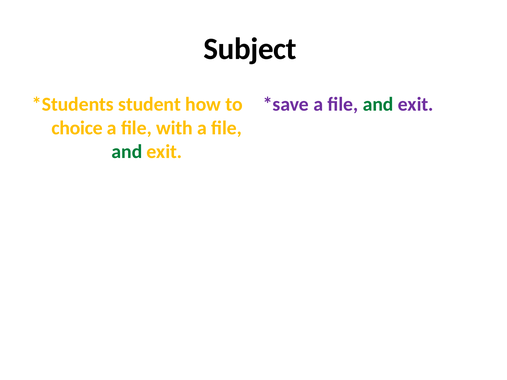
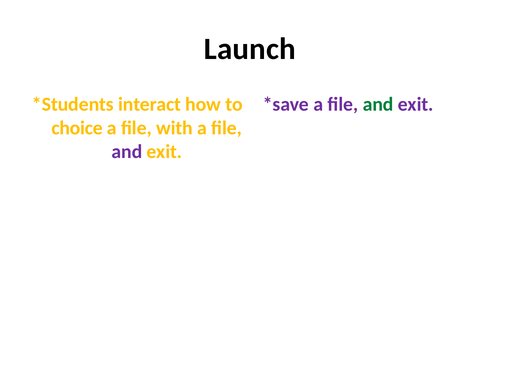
Subject: Subject -> Launch
student: student -> interact
and at (127, 152) colour: green -> purple
